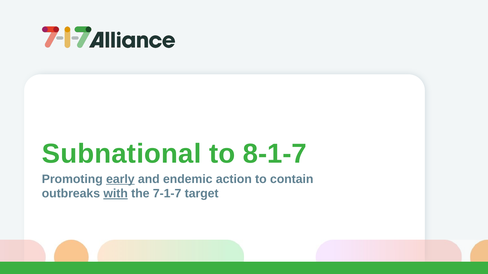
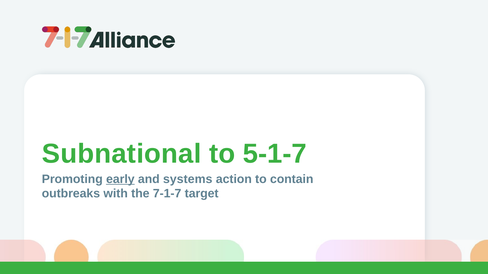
8-1-7: 8-1-7 -> 5-1-7
endemic: endemic -> systems
with underline: present -> none
